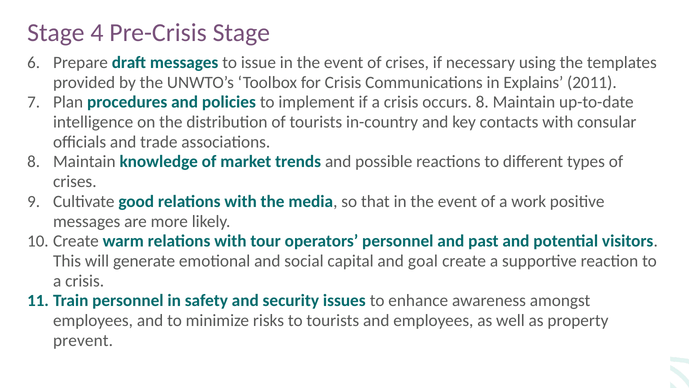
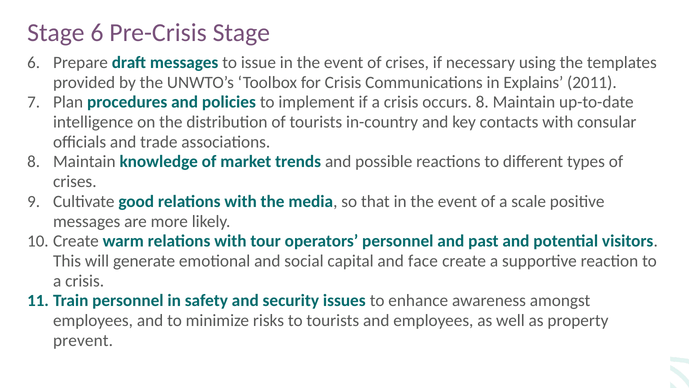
Stage 4: 4 -> 6
work: work -> scale
goal: goal -> face
